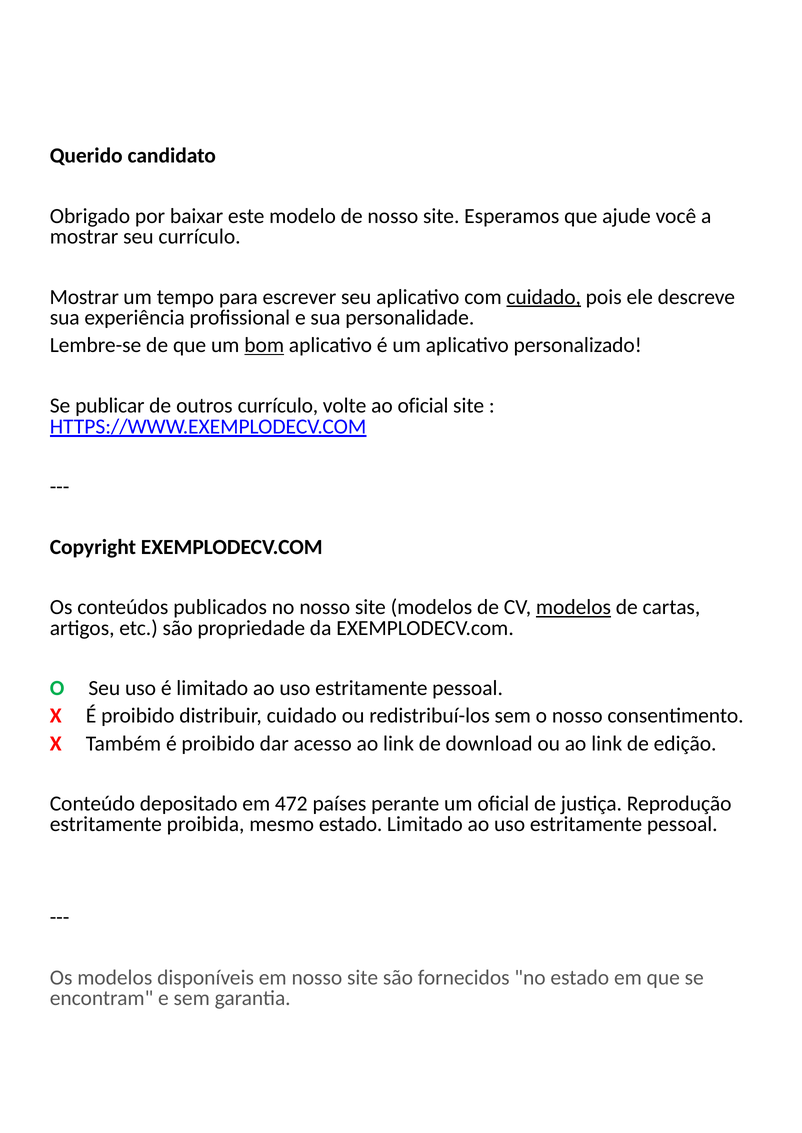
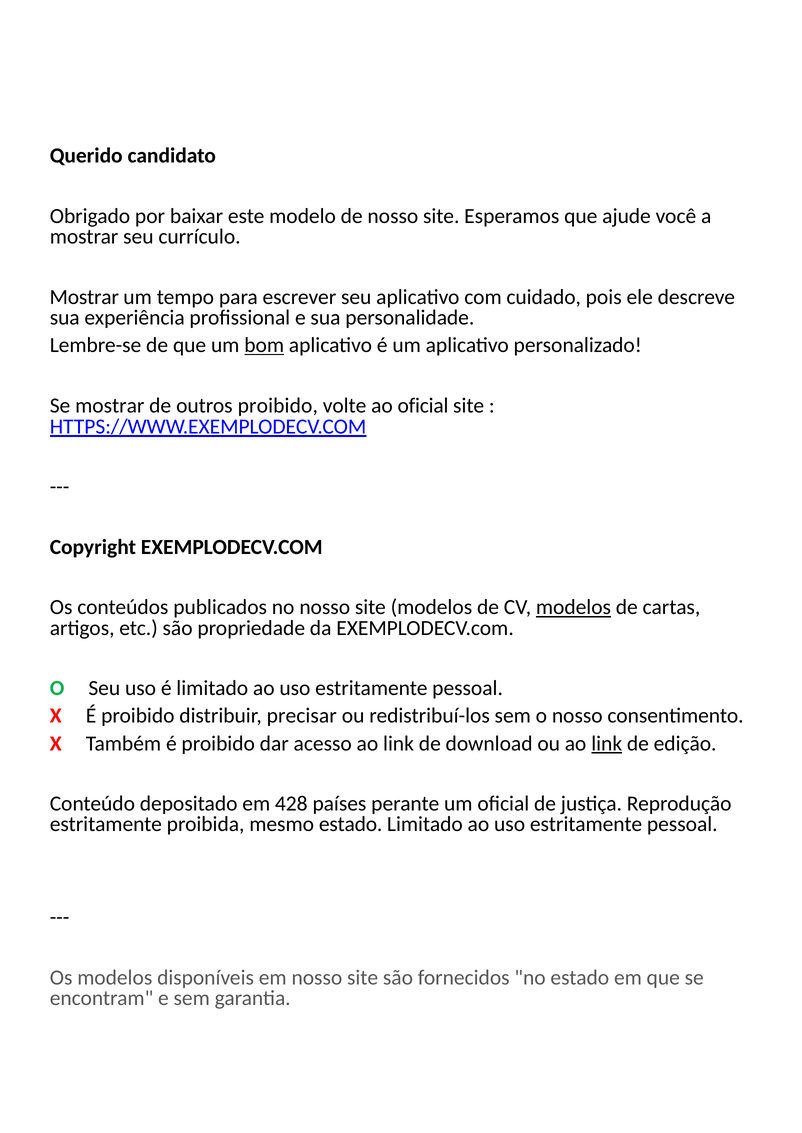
cuidado at (544, 297) underline: present -> none
Se publicar: publicar -> mostrar
outros currículo: currículo -> proibido
distribuir cuidado: cuidado -> precisar
link at (607, 744) underline: none -> present
472: 472 -> 428
